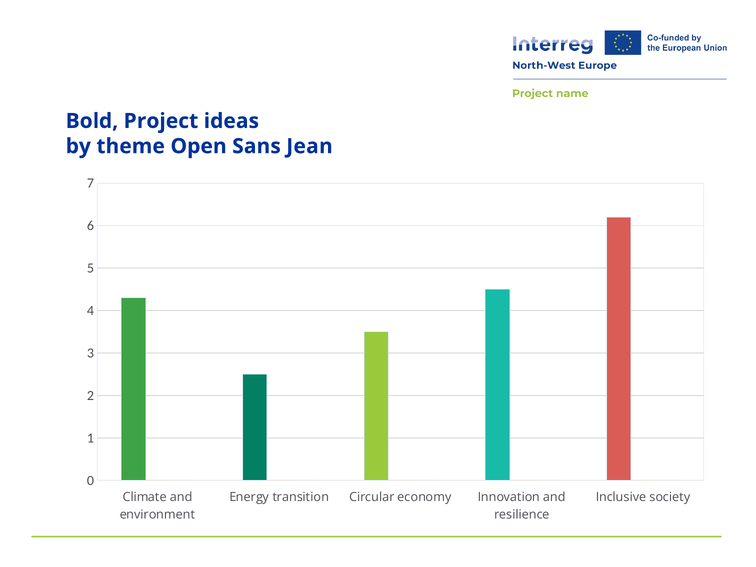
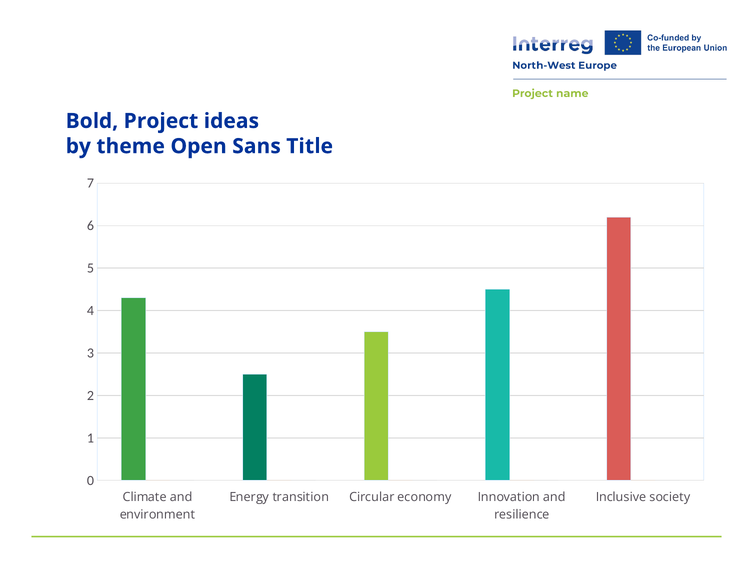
Jean: Jean -> Title
